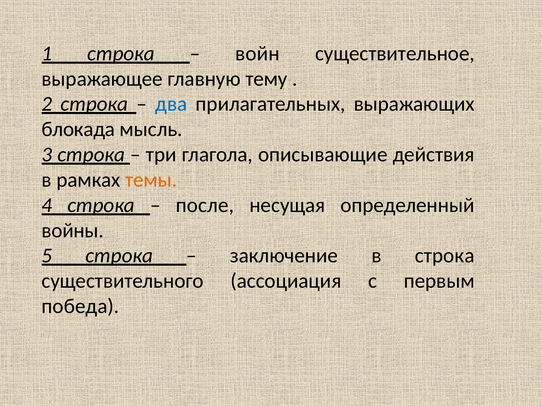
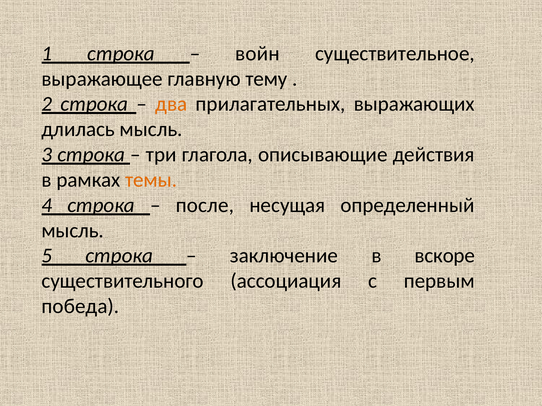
два colour: blue -> orange
блокада: блокада -> длилась
войны at (73, 231): войны -> мысль
в строка: строка -> вскоре
